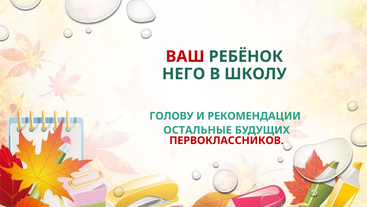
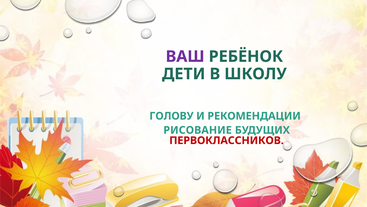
ВАШ colour: red -> purple
НЕГО: НЕГО -> ДЕТИ
ОСТАЛЬНЫЕ: ОСТАЛЬНЫЕ -> РИСОВАНИЕ
